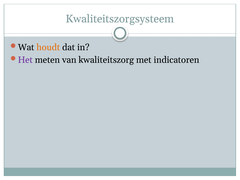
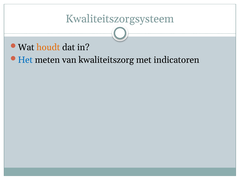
Het colour: purple -> blue
